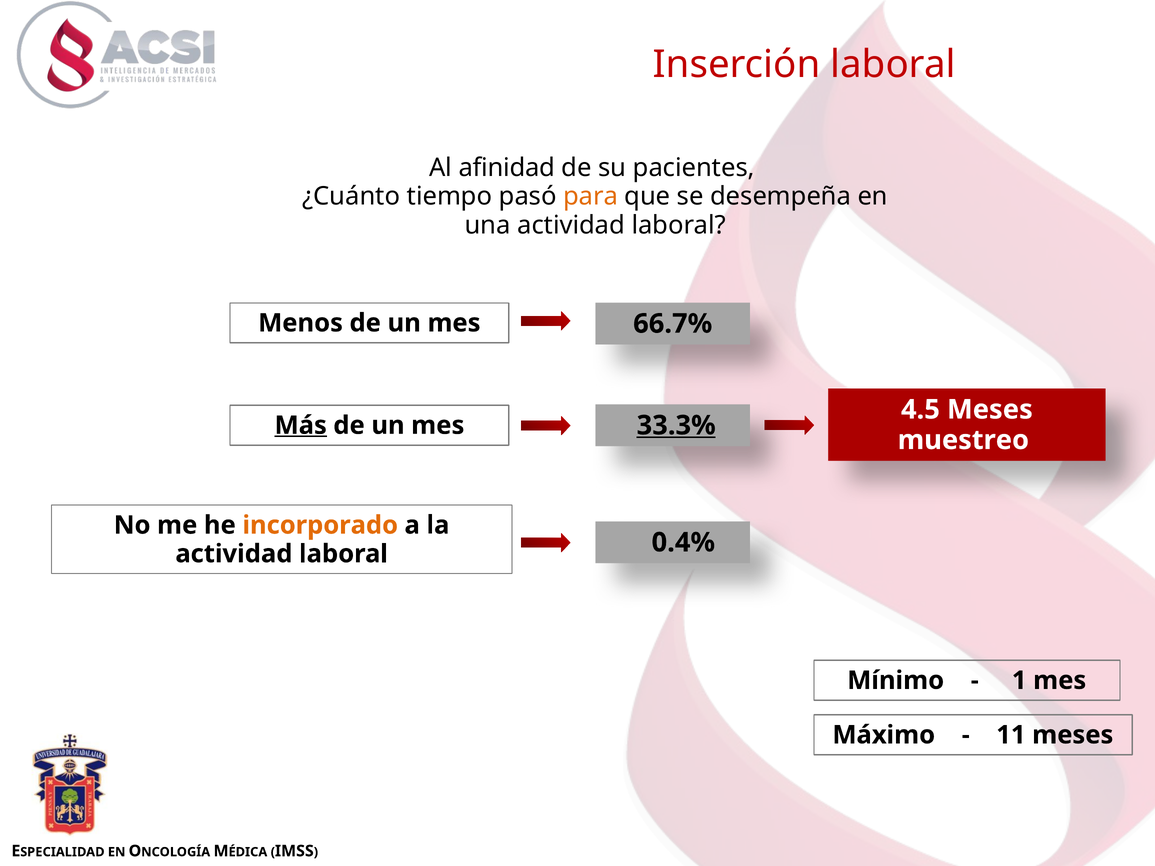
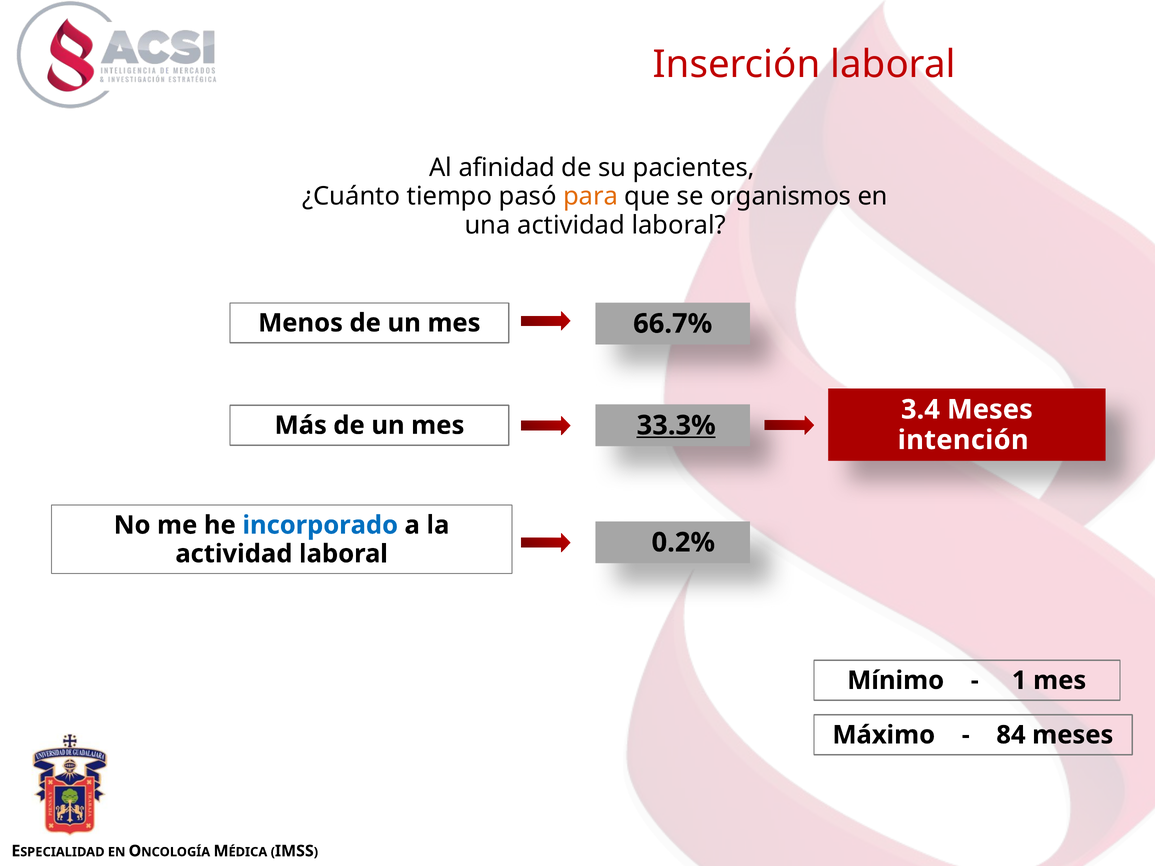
desempeña: desempeña -> organismos
4.5: 4.5 -> 3.4
Más underline: present -> none
muestreo: muestreo -> intención
incorporado colour: orange -> blue
0.4%: 0.4% -> 0.2%
11: 11 -> 84
